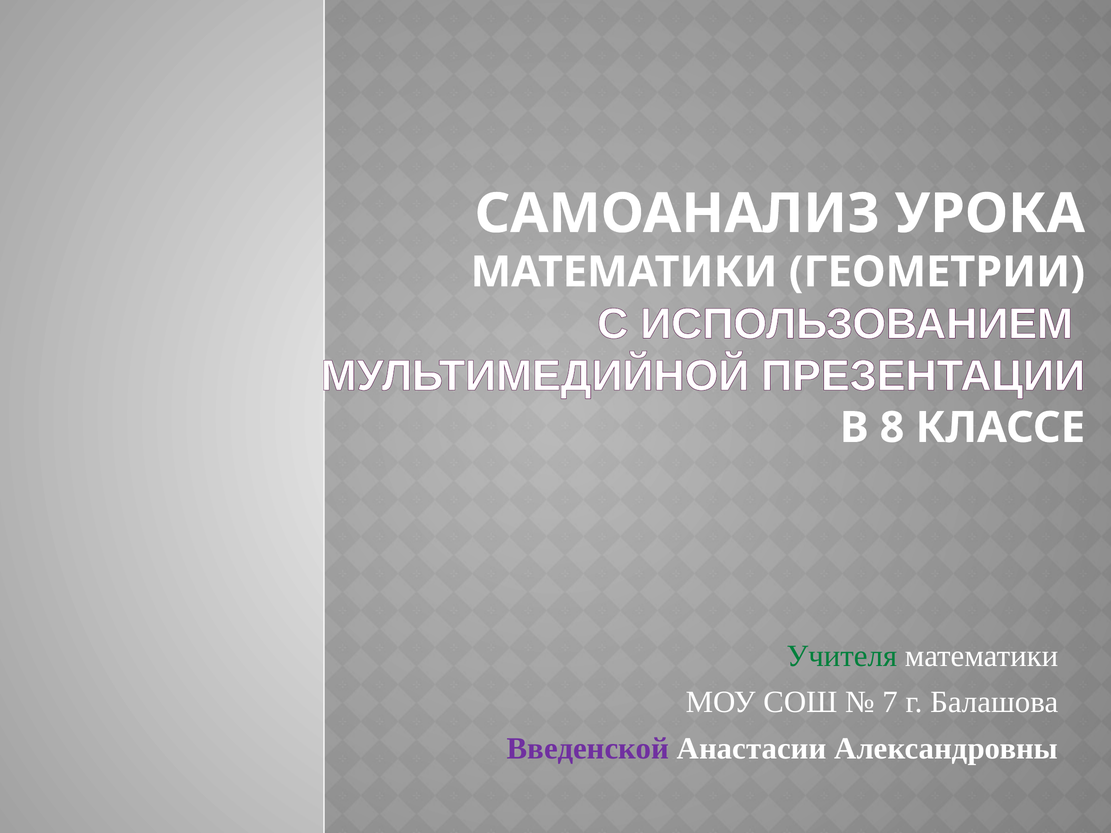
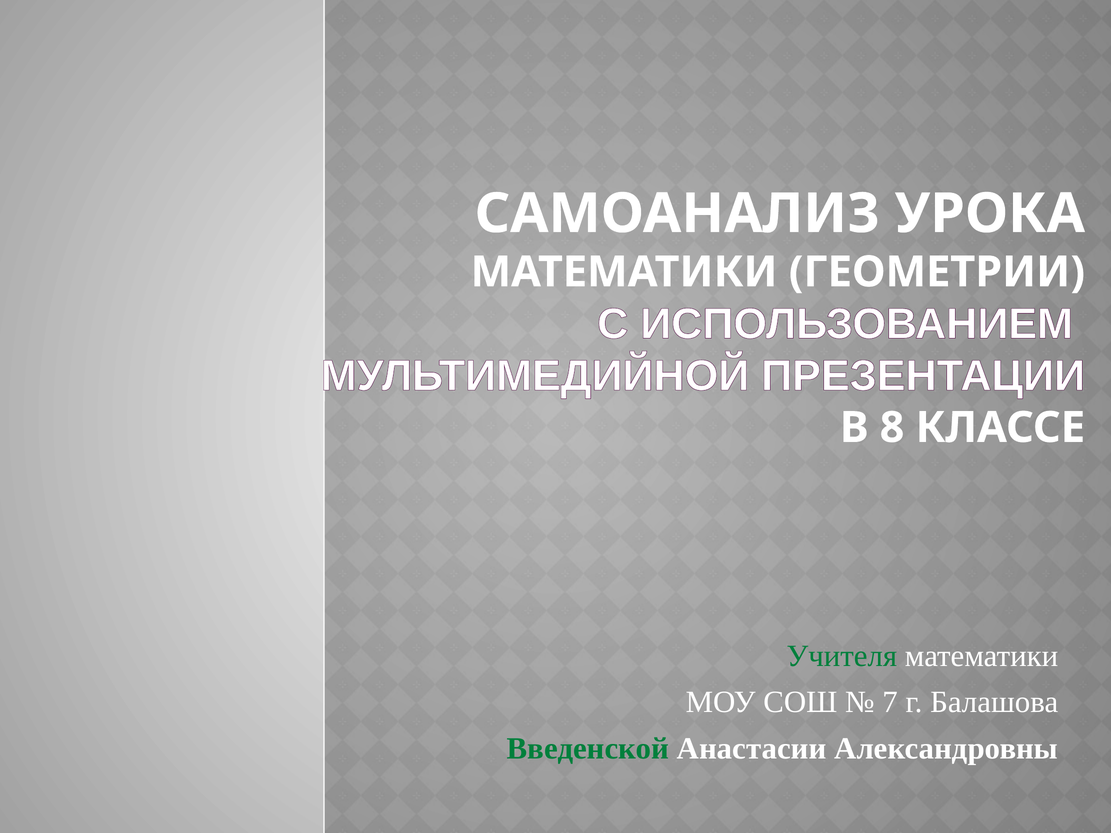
Введенской colour: purple -> green
